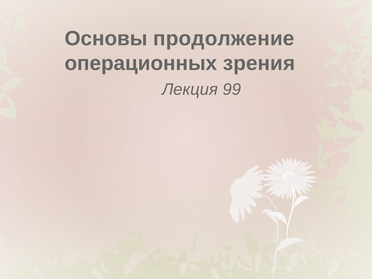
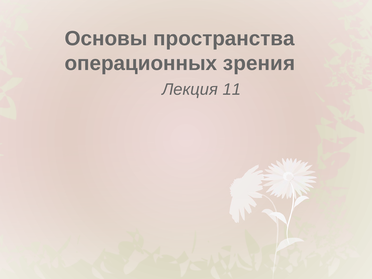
продолжение: продолжение -> пространства
99: 99 -> 11
